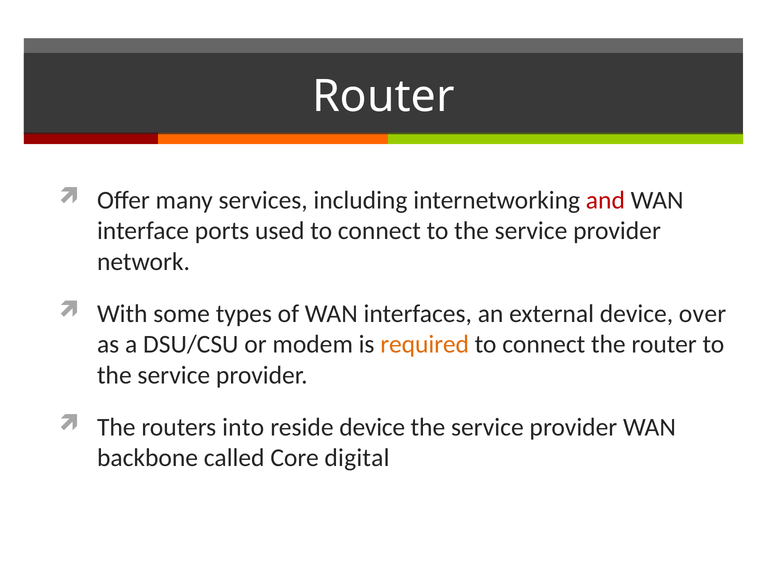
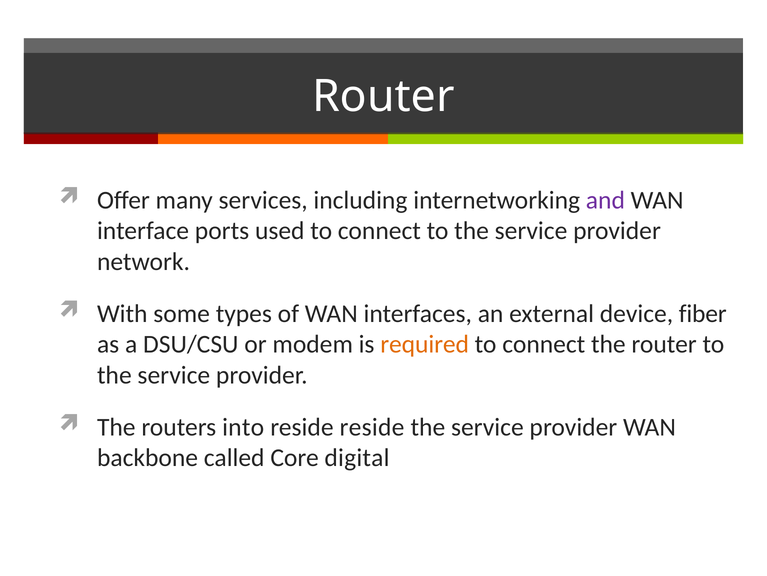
and colour: red -> purple
over: over -> fiber
reside device: device -> reside
